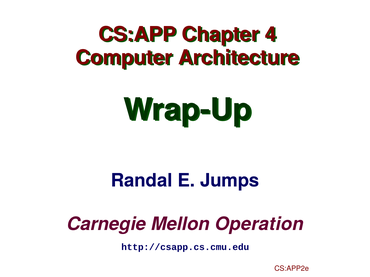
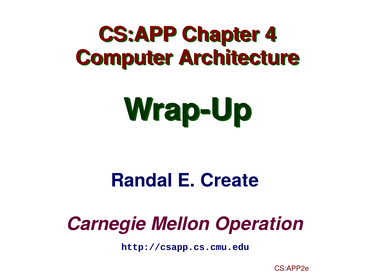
Jumps: Jumps -> Create
